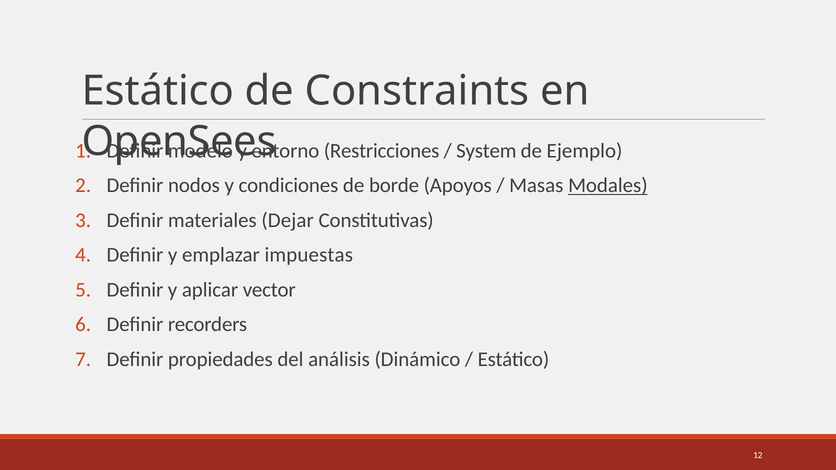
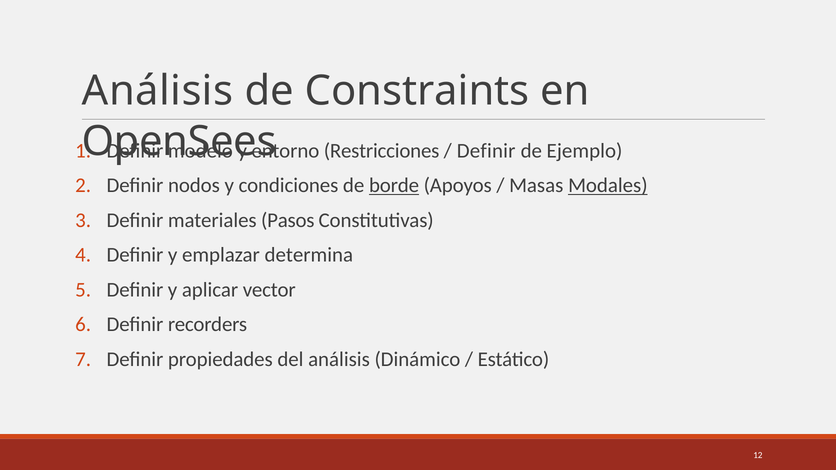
Estático at (158, 91): Estático -> Análisis
System at (486, 151): System -> Definir
borde underline: none -> present
Dejar: Dejar -> Pasos
impuestas: impuestas -> determina
